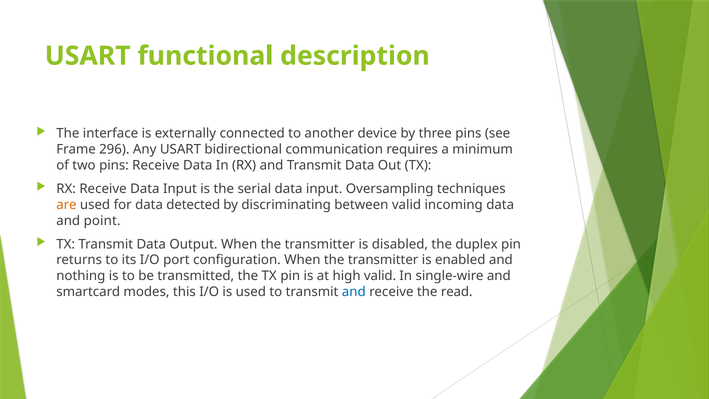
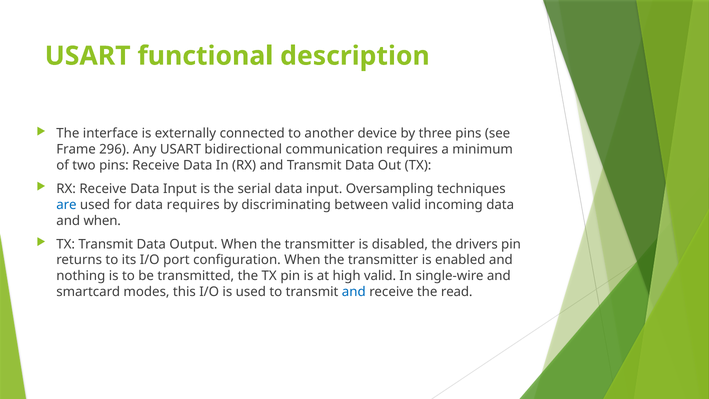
are colour: orange -> blue
data detected: detected -> requires
and point: point -> when
duplex: duplex -> drivers
